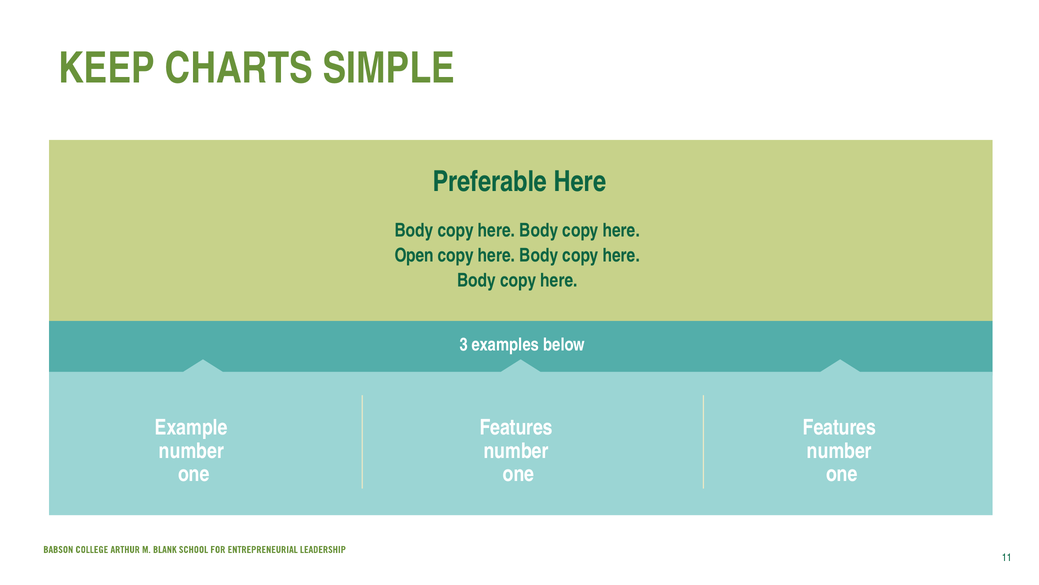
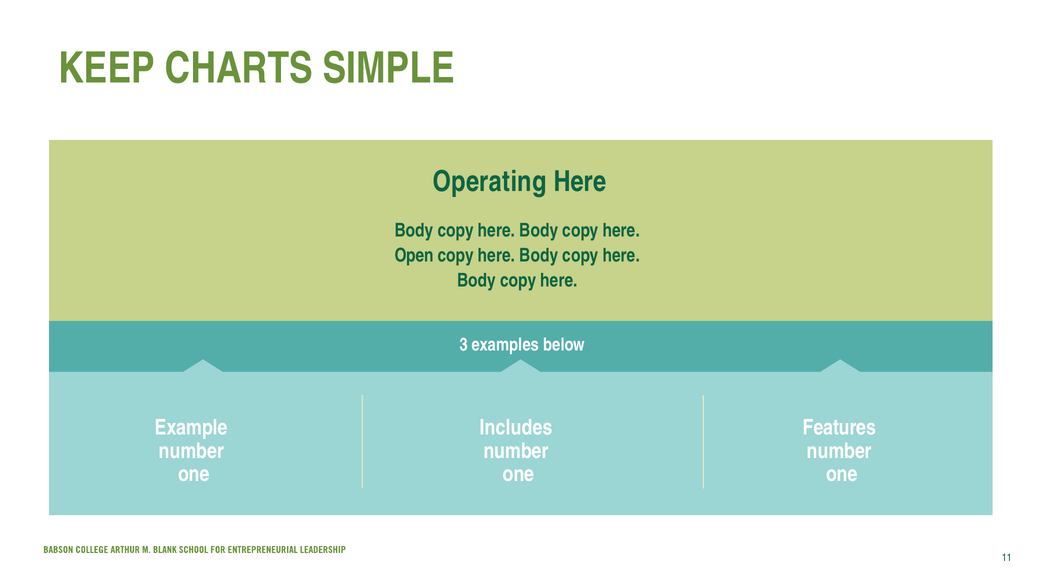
Preferable: Preferable -> Operating
Features at (516, 427): Features -> Includes
